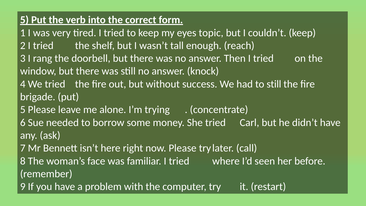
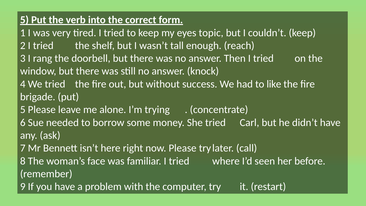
to still: still -> like
